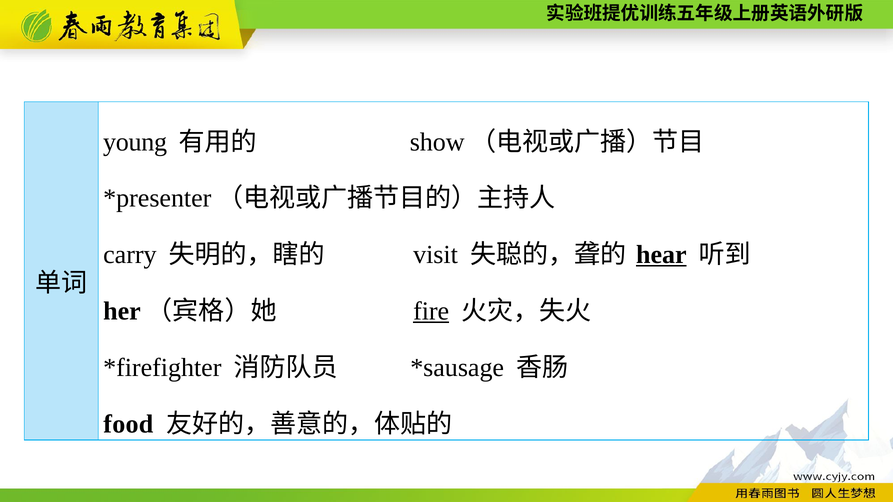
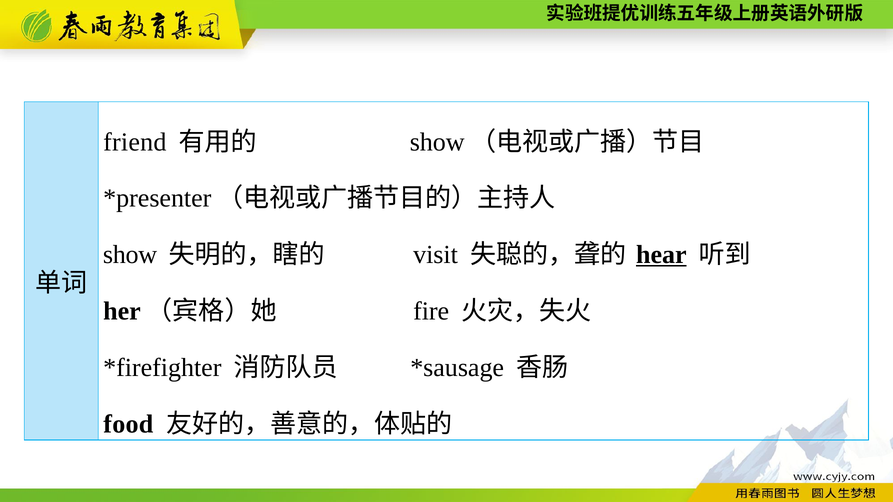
young: young -> friend
carry at (130, 255): carry -> show
fire underline: present -> none
